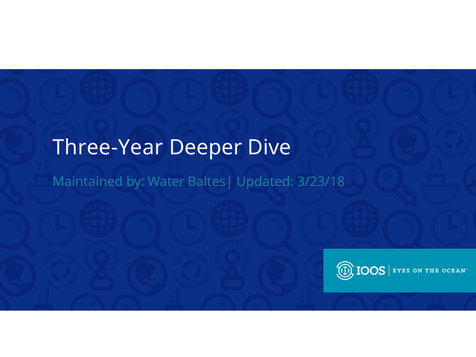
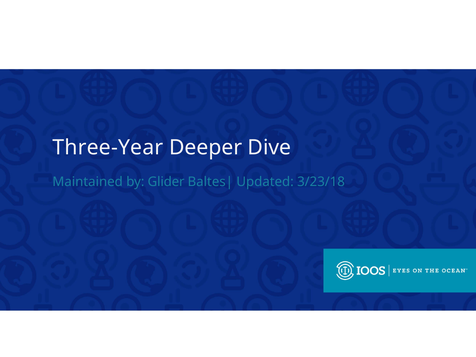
Water: Water -> Glider
